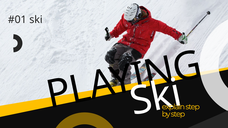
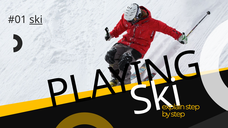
ski underline: none -> present
